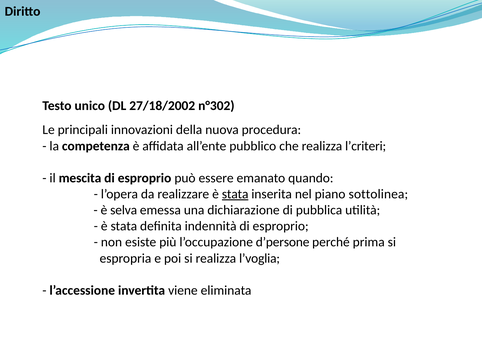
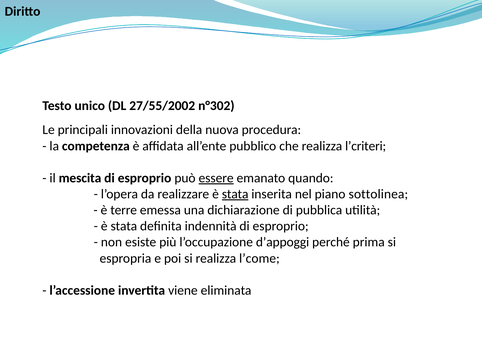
27/18/2002: 27/18/2002 -> 27/55/2002
essere underline: none -> present
selva: selva -> terre
d’persone: d’persone -> d’appoggi
l’voglia: l’voglia -> l’come
